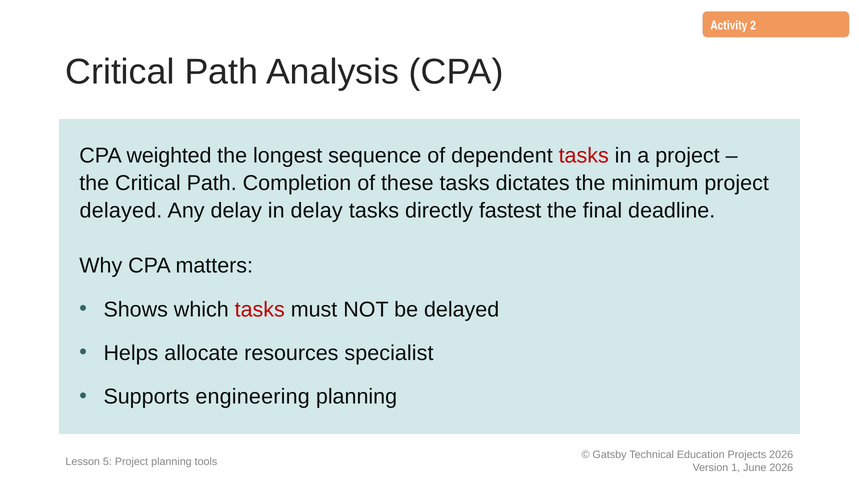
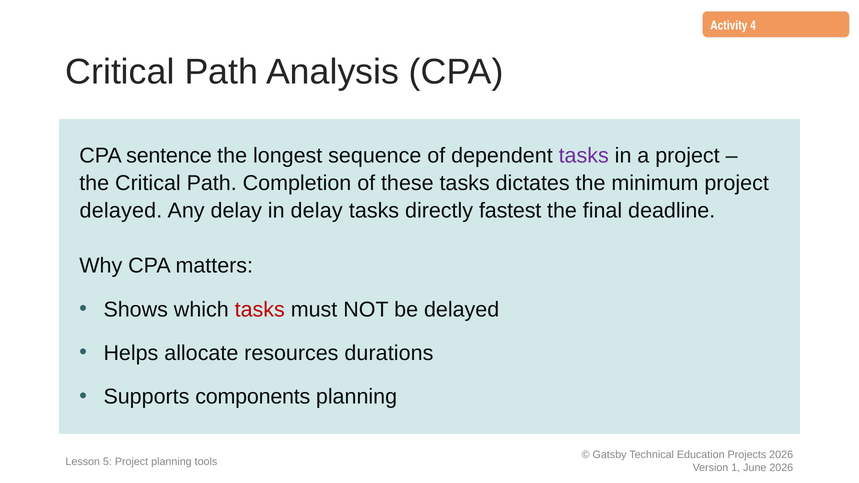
2: 2 -> 4
weighted: weighted -> sentence
tasks at (584, 156) colour: red -> purple
specialist: specialist -> durations
engineering: engineering -> components
